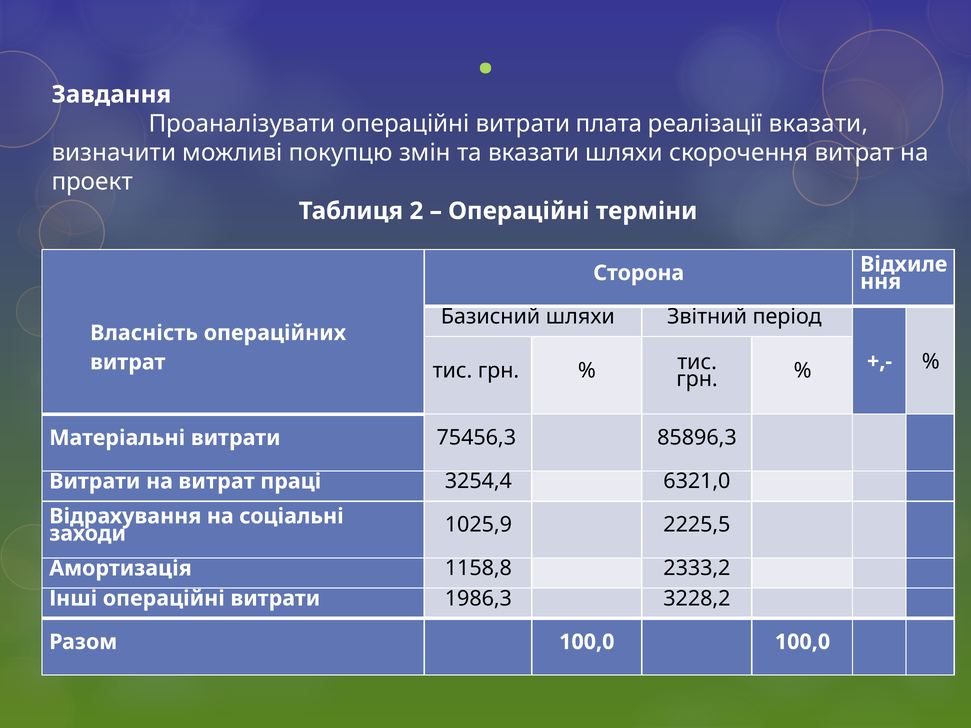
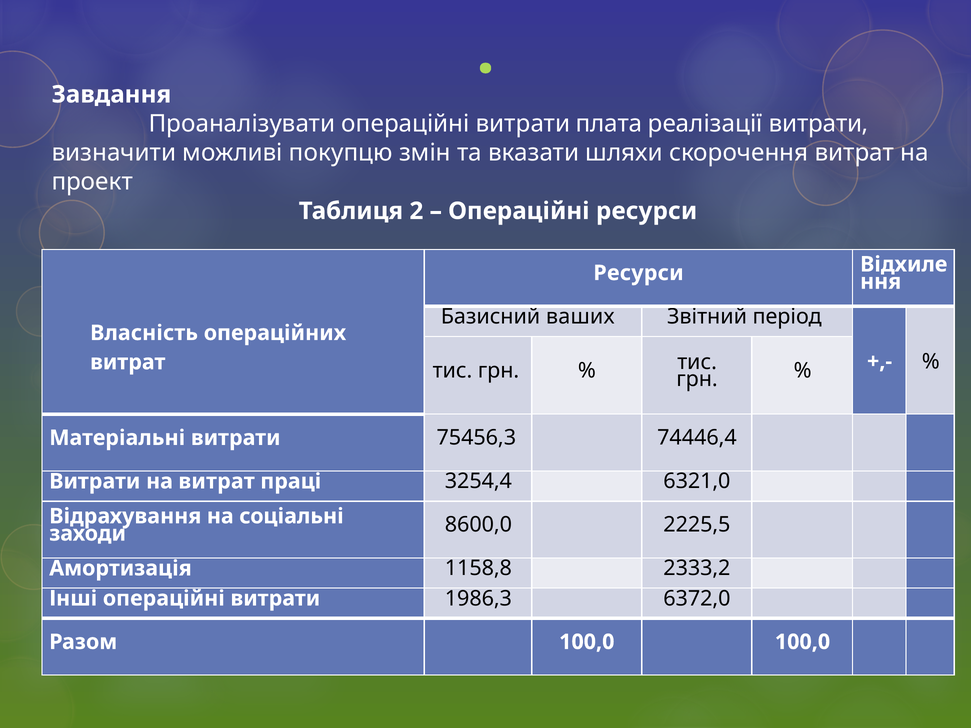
реалізації вказати: вказати -> витрати
Операційні терміни: терміни -> ресурси
Сторона at (639, 273): Сторона -> Ресурси
Базисний шляхи: шляхи -> ваших
85896,3: 85896,3 -> 74446,4
1025,9: 1025,9 -> 8600,0
3228,2: 3228,2 -> 6372,0
